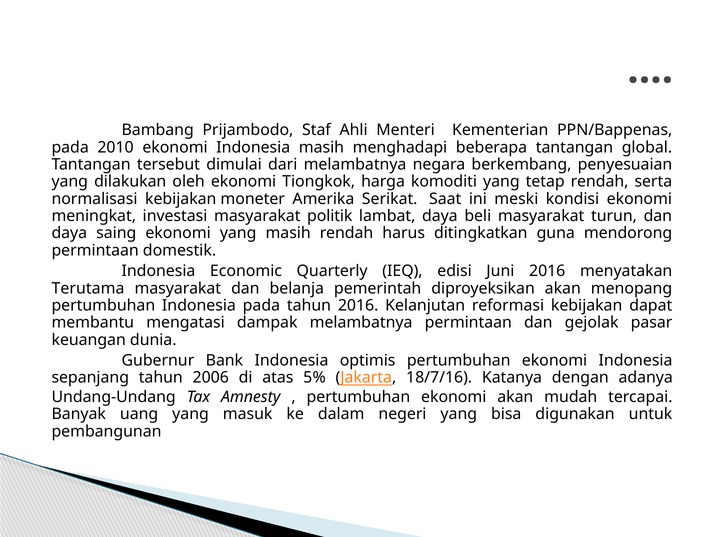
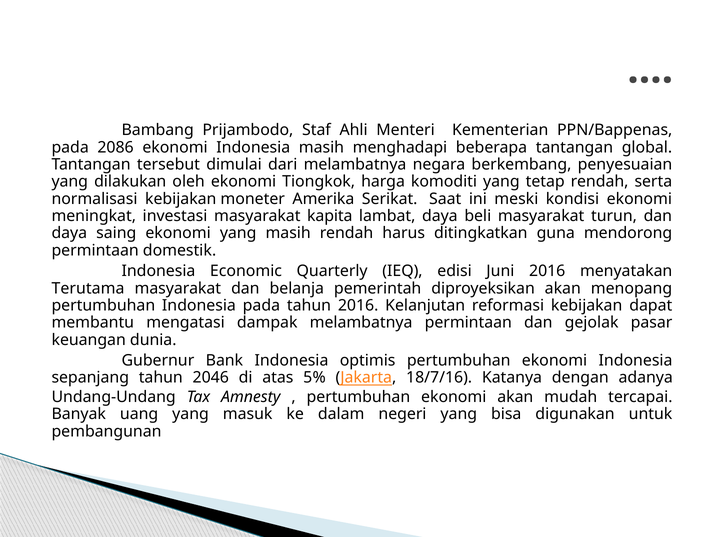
2010: 2010 -> 2086
politik: politik -> kapita
2006: 2006 -> 2046
